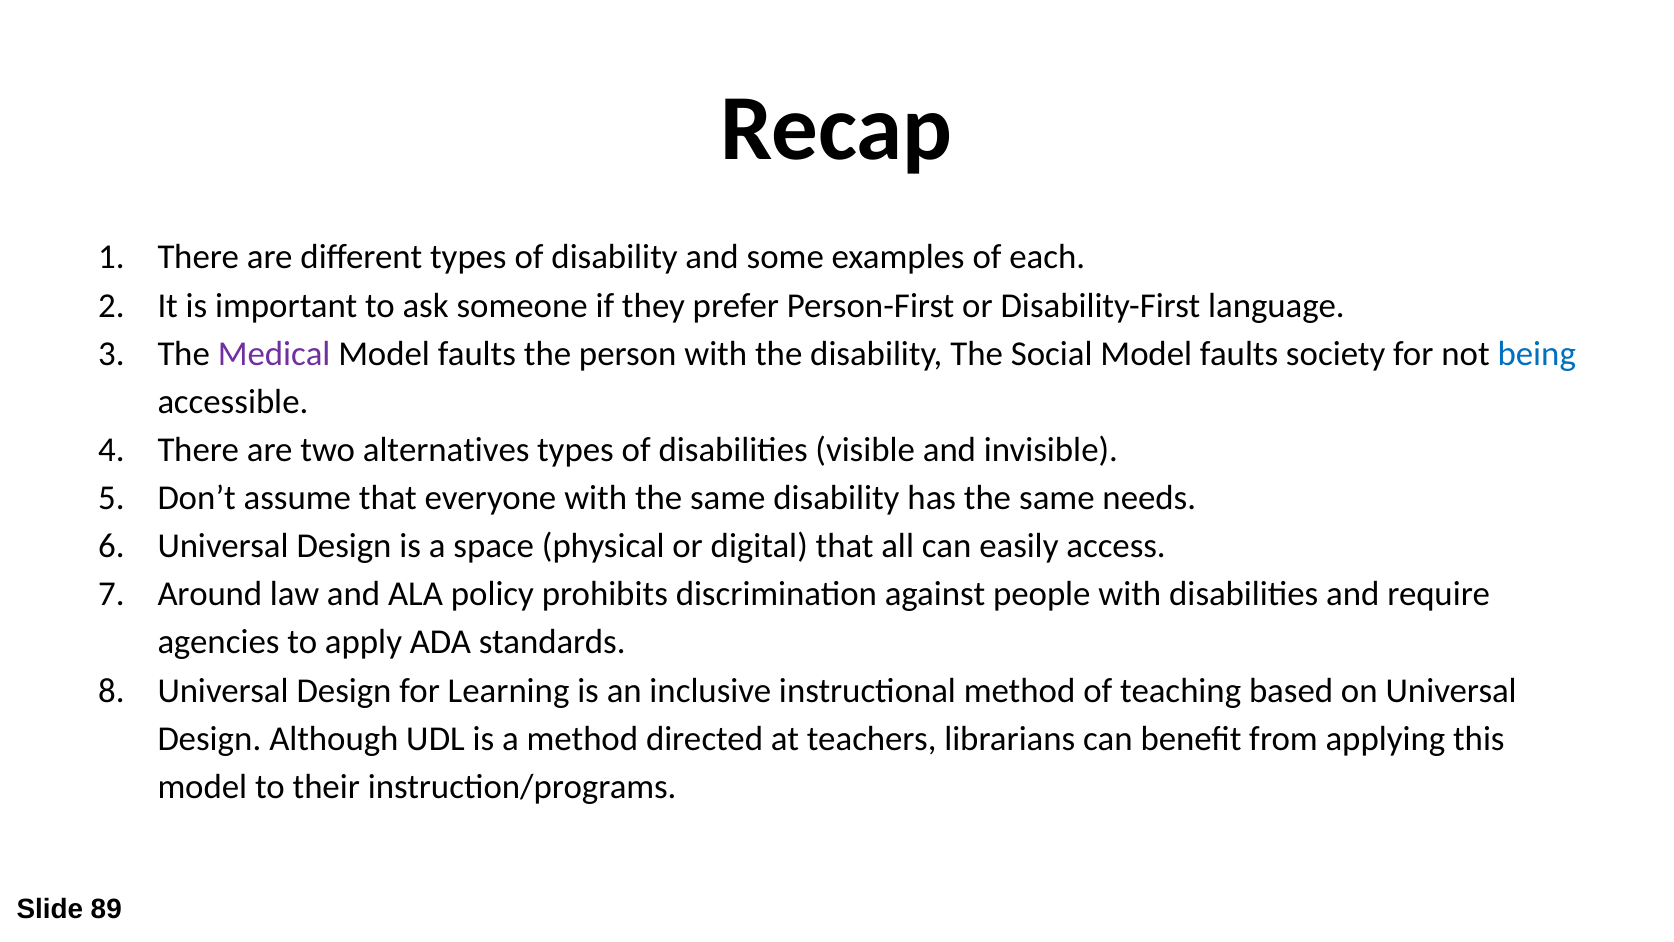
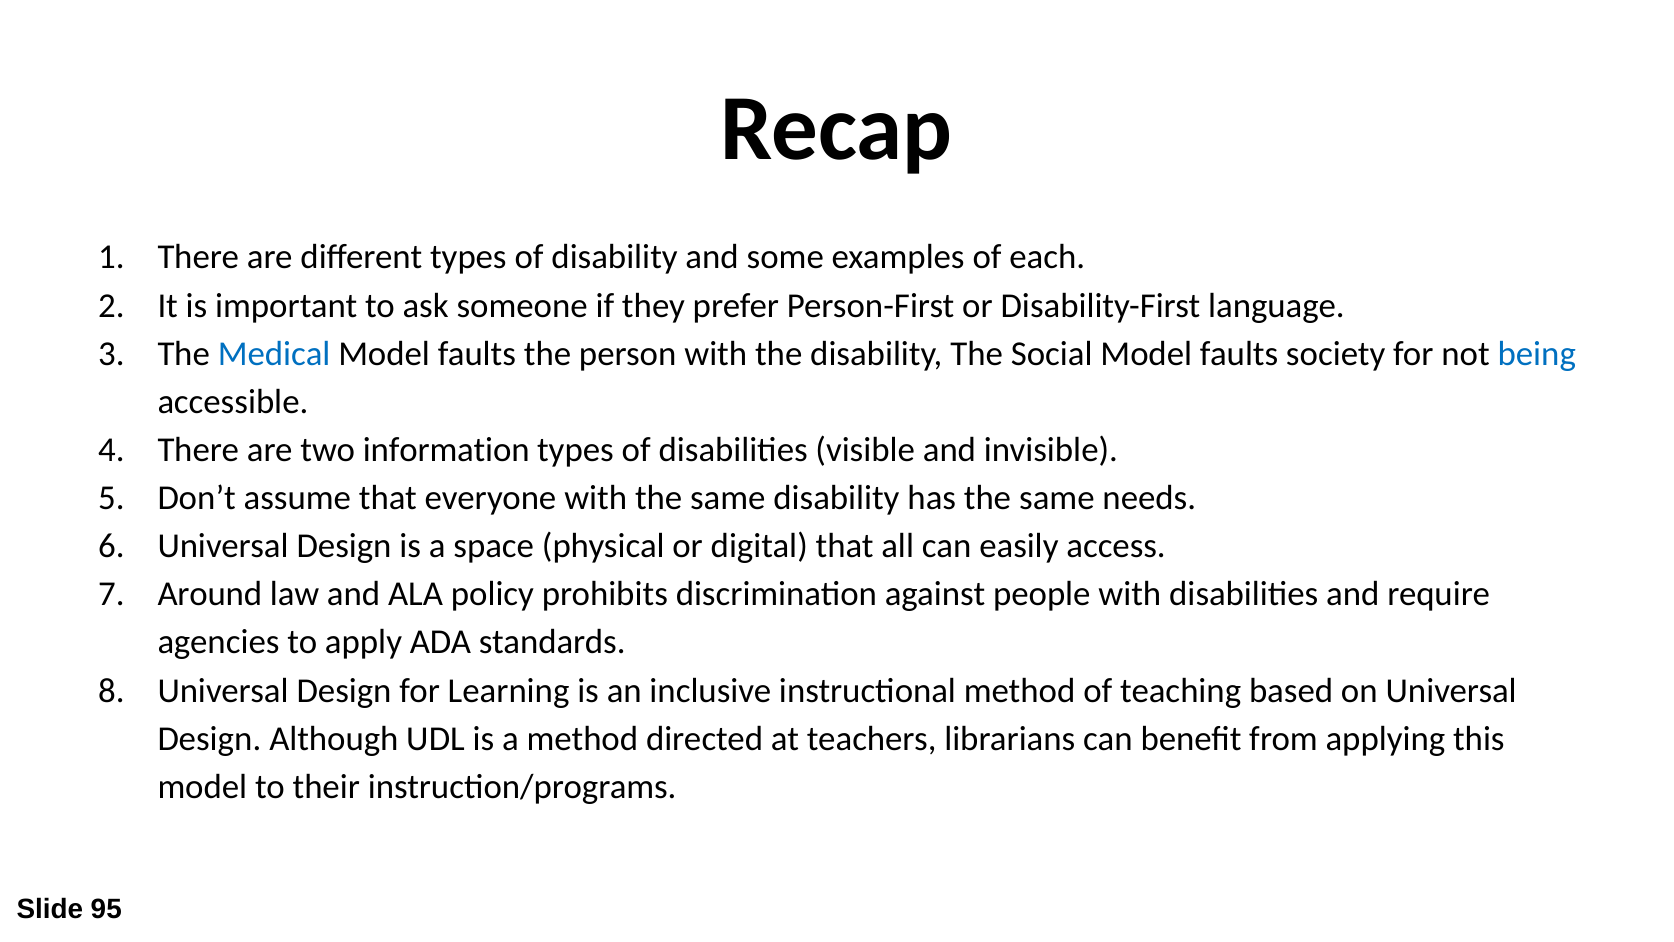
Medical colour: purple -> blue
alternatives: alternatives -> information
89: 89 -> 95
